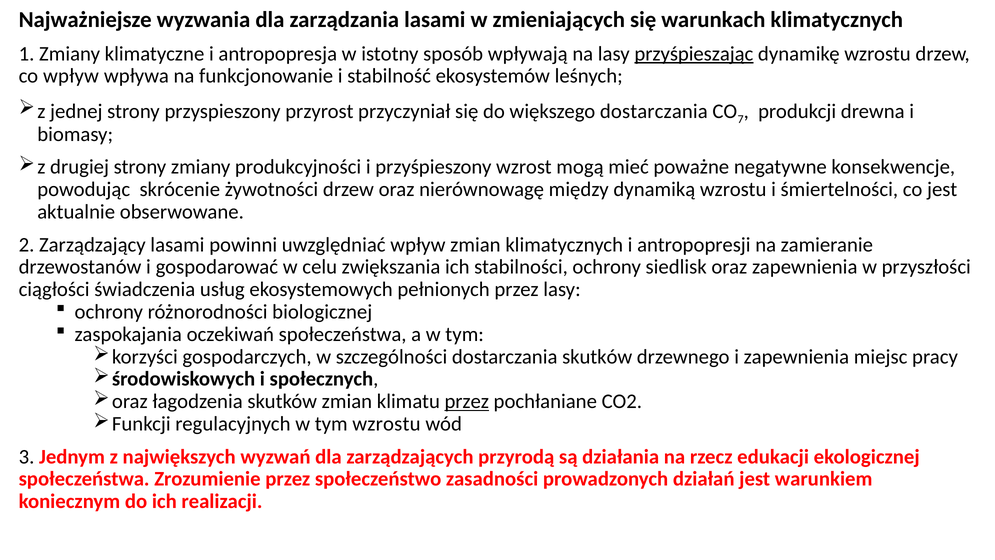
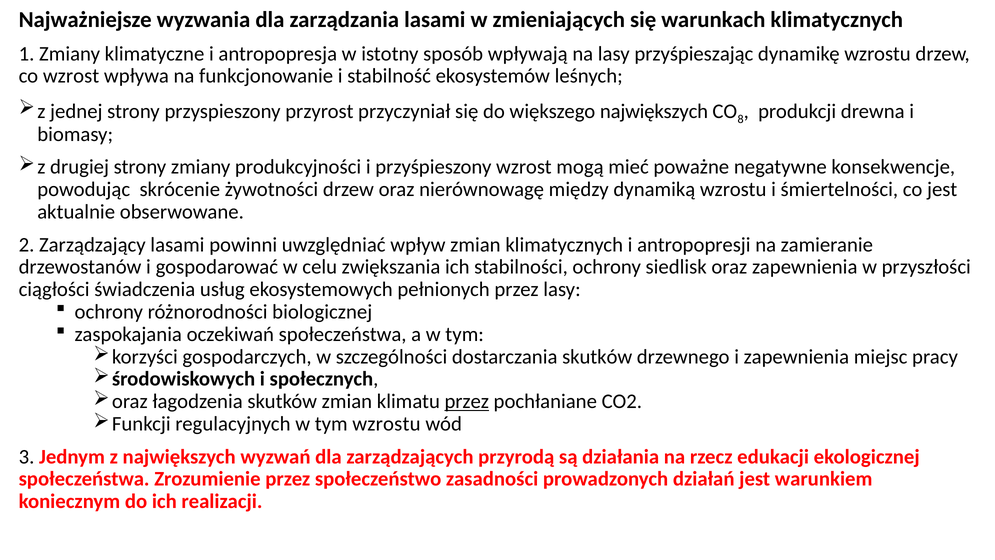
przyśpieszając underline: present -> none
co wpływ: wpływ -> wzrost
większego dostarczania: dostarczania -> największych
7: 7 -> 8
